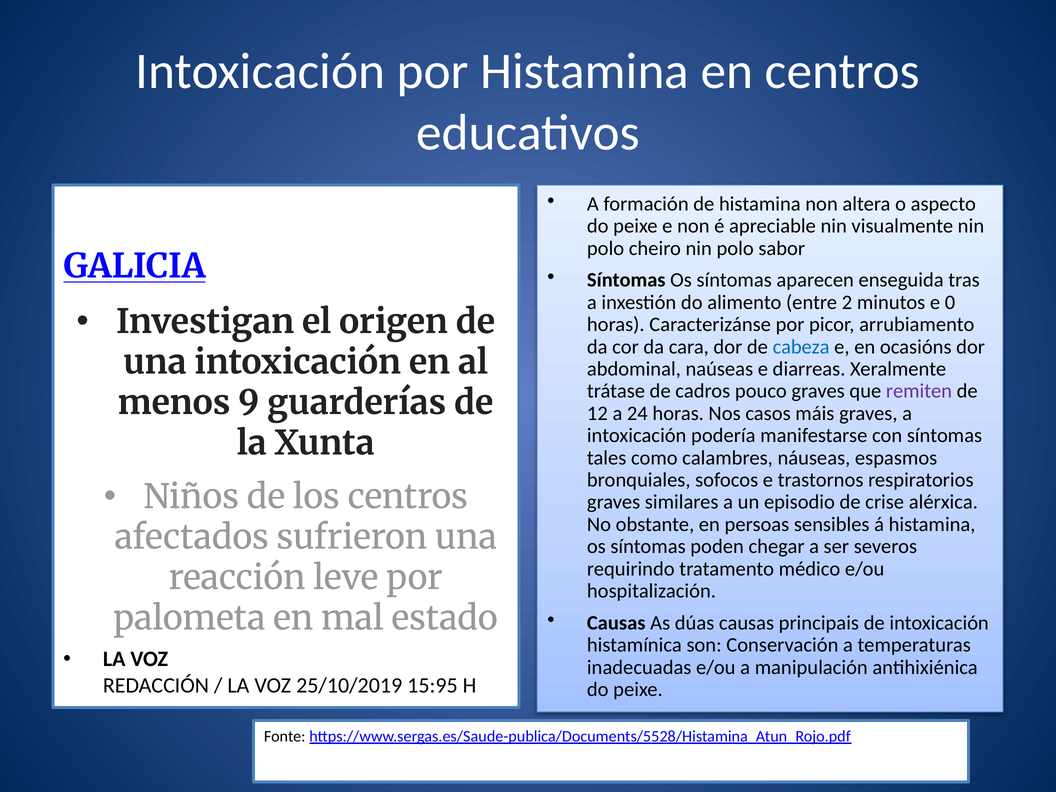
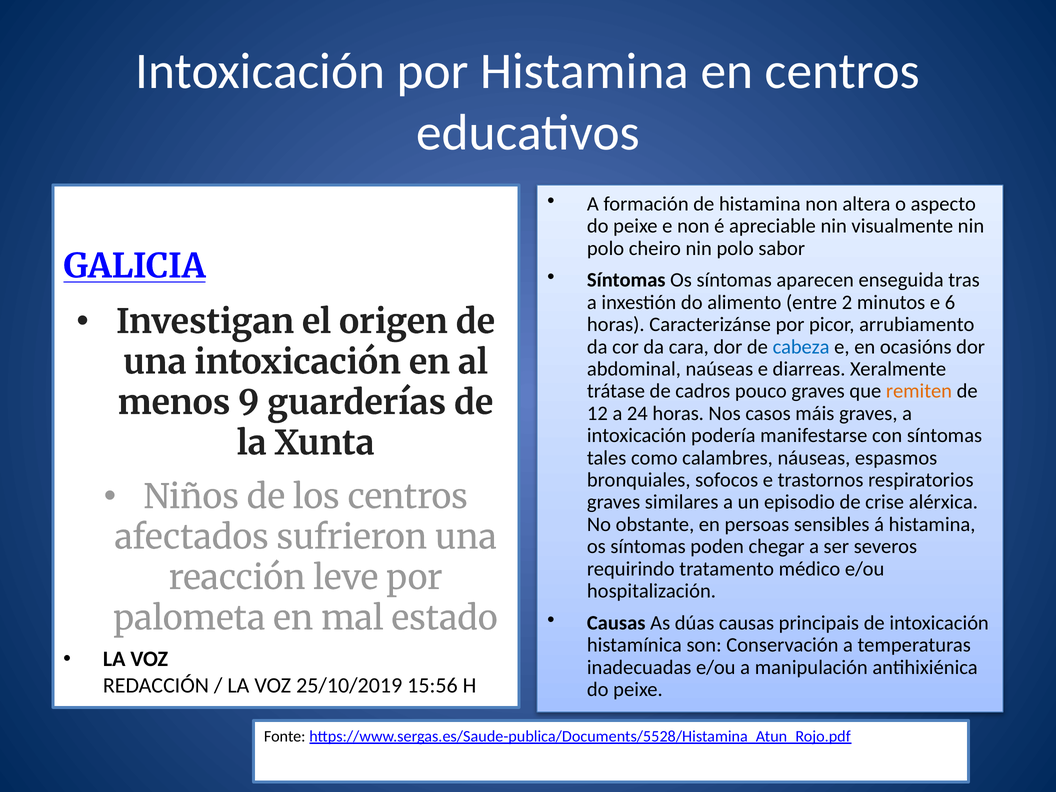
0: 0 -> 6
remiten colour: purple -> orange
15:95: 15:95 -> 15:56
